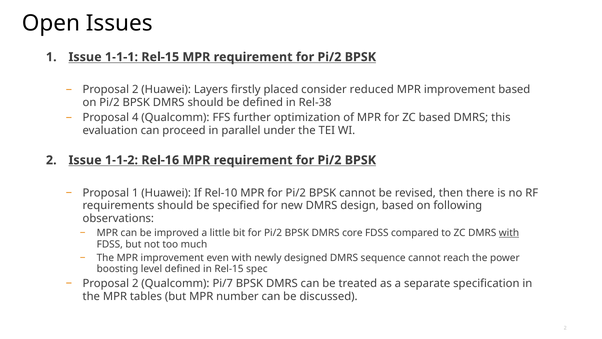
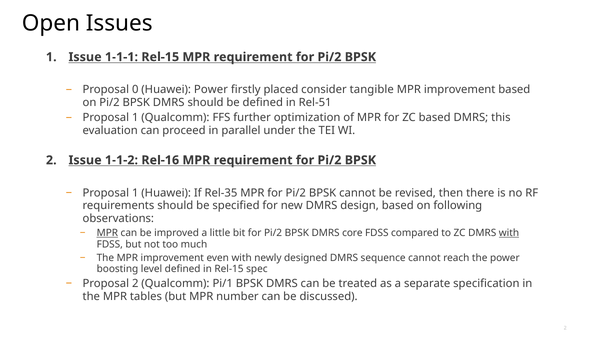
2 at (135, 90): 2 -> 0
Huawei Layers: Layers -> Power
reduced: reduced -> tangible
Rel-38: Rel-38 -> Rel-51
4 at (135, 118): 4 -> 1
Rel-10: Rel-10 -> Rel-35
MPR at (107, 233) underline: none -> present
Pi/7: Pi/7 -> Pi/1
